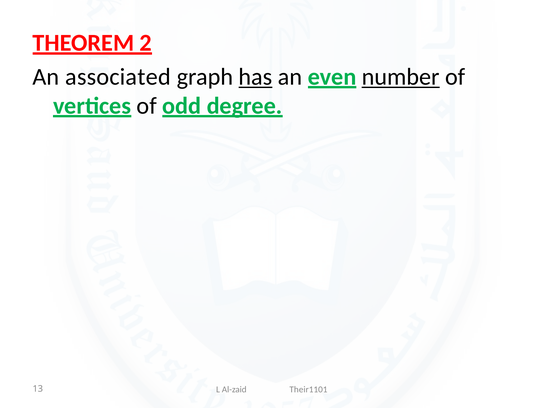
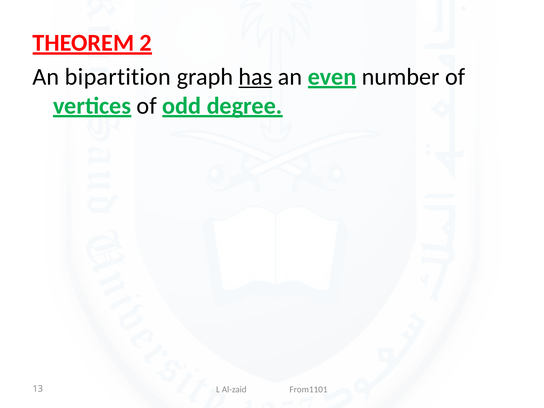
associated: associated -> bipartition
number underline: present -> none
Their1101: Their1101 -> From1101
